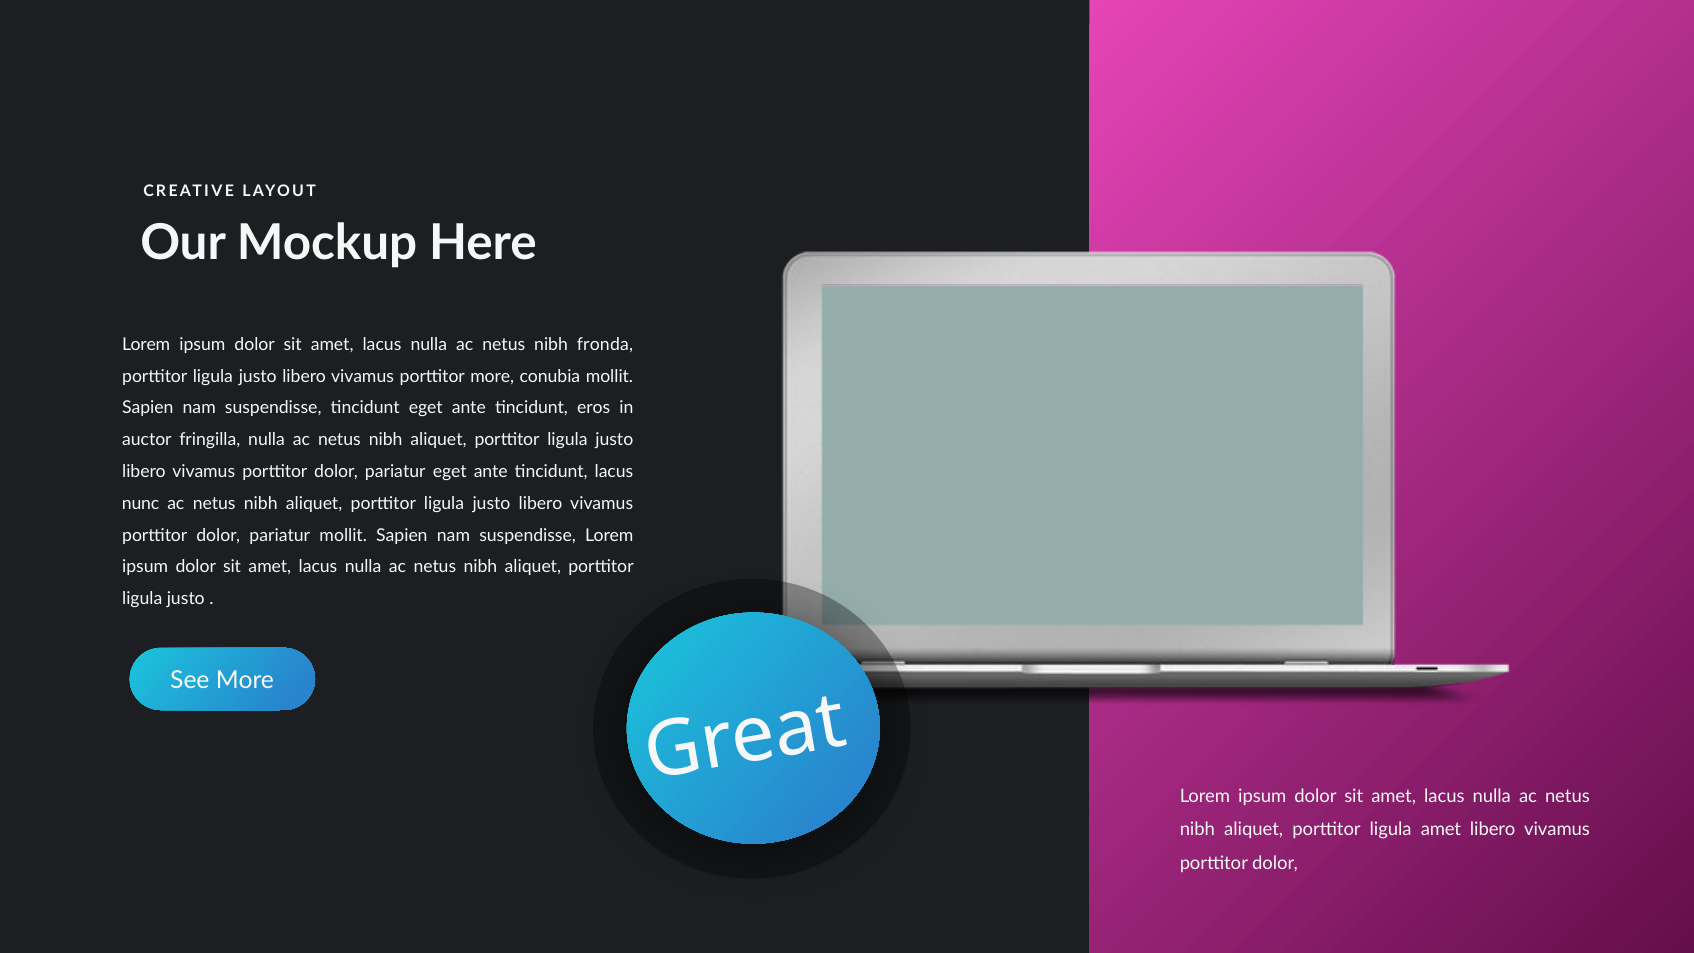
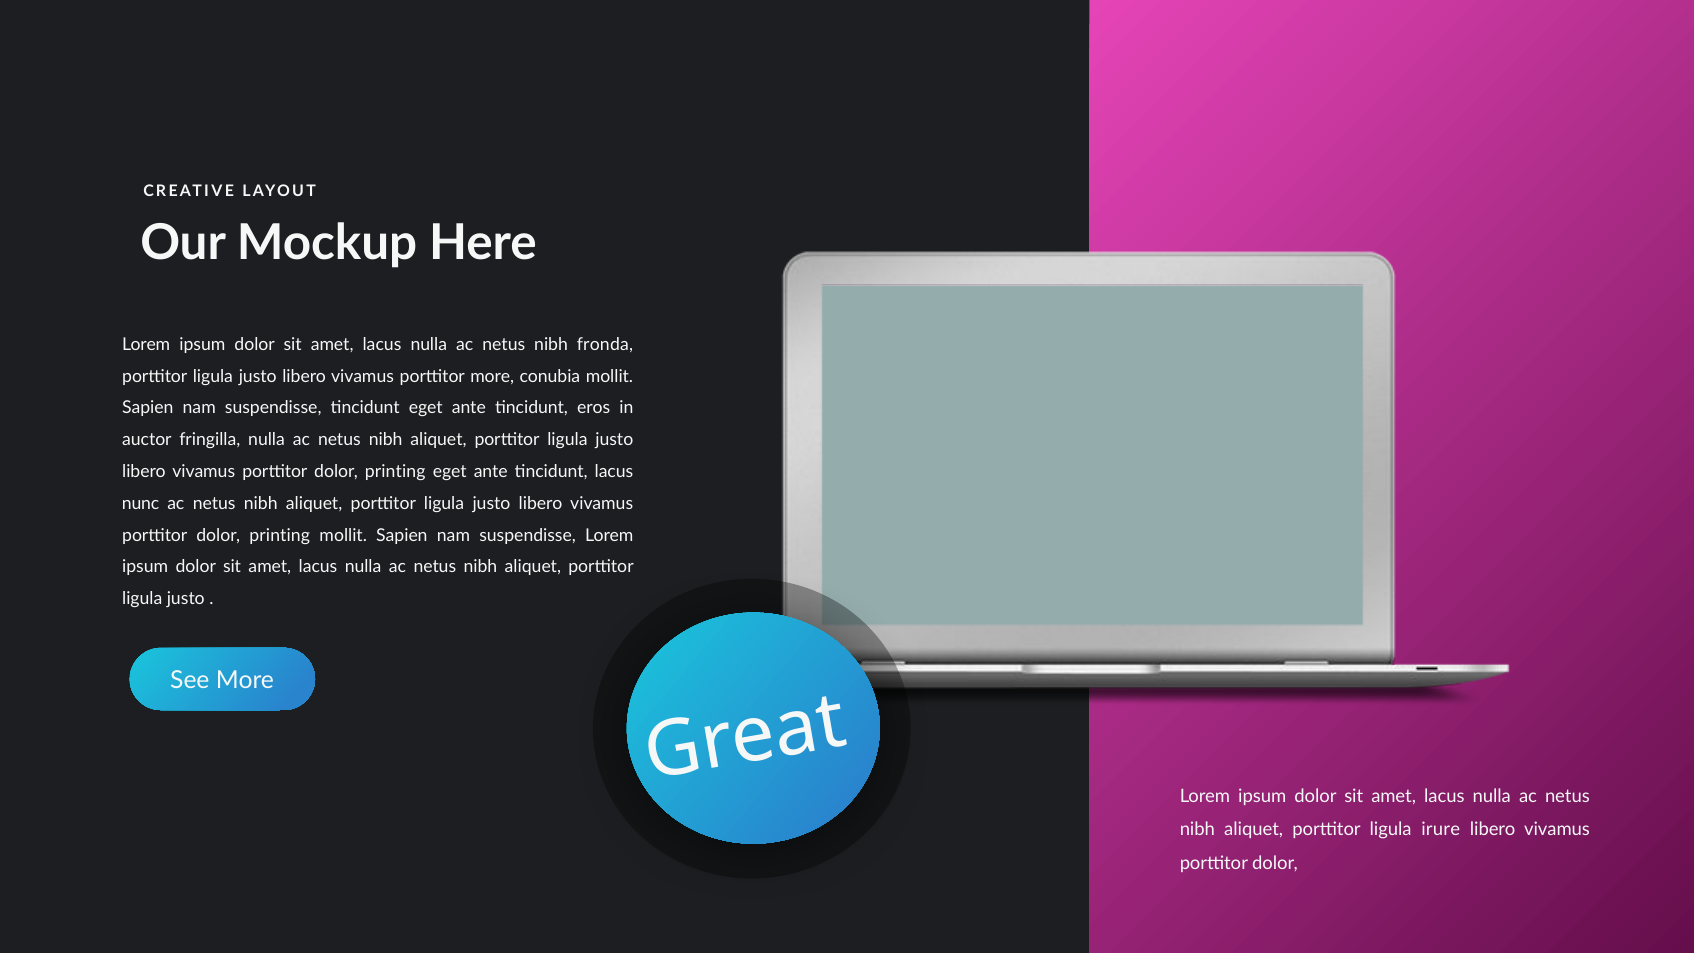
pariatur at (395, 472): pariatur -> printing
pariatur at (280, 535): pariatur -> printing
ligula amet: amet -> irure
